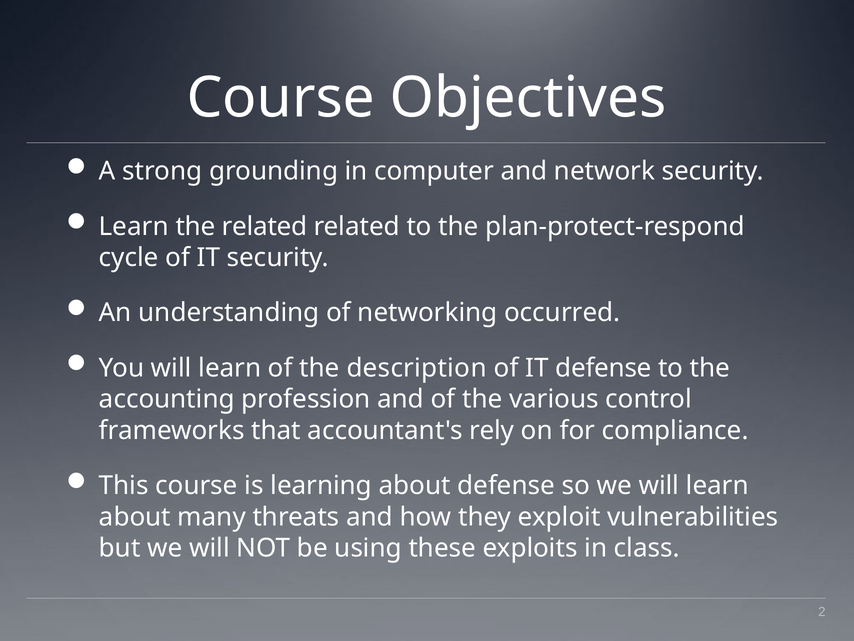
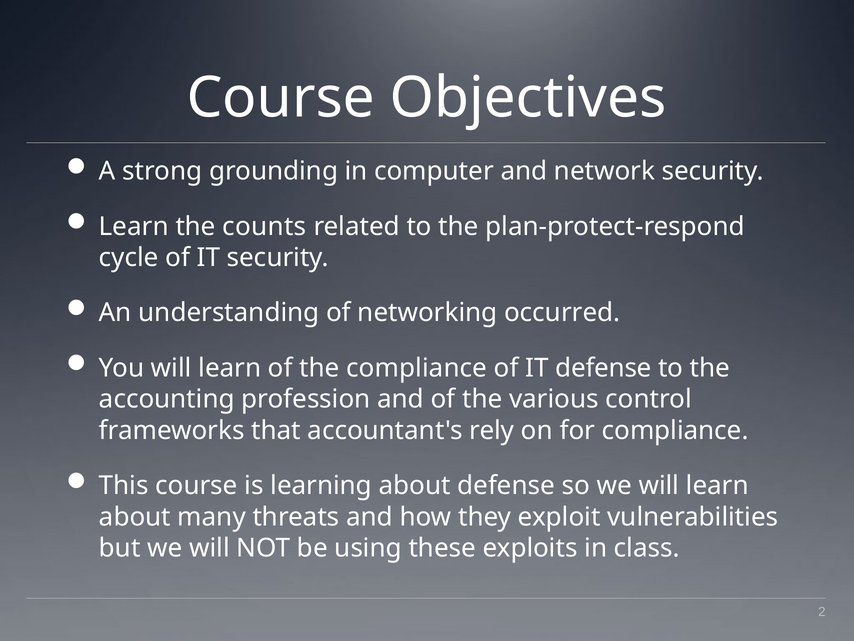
the related: related -> counts
the description: description -> compliance
